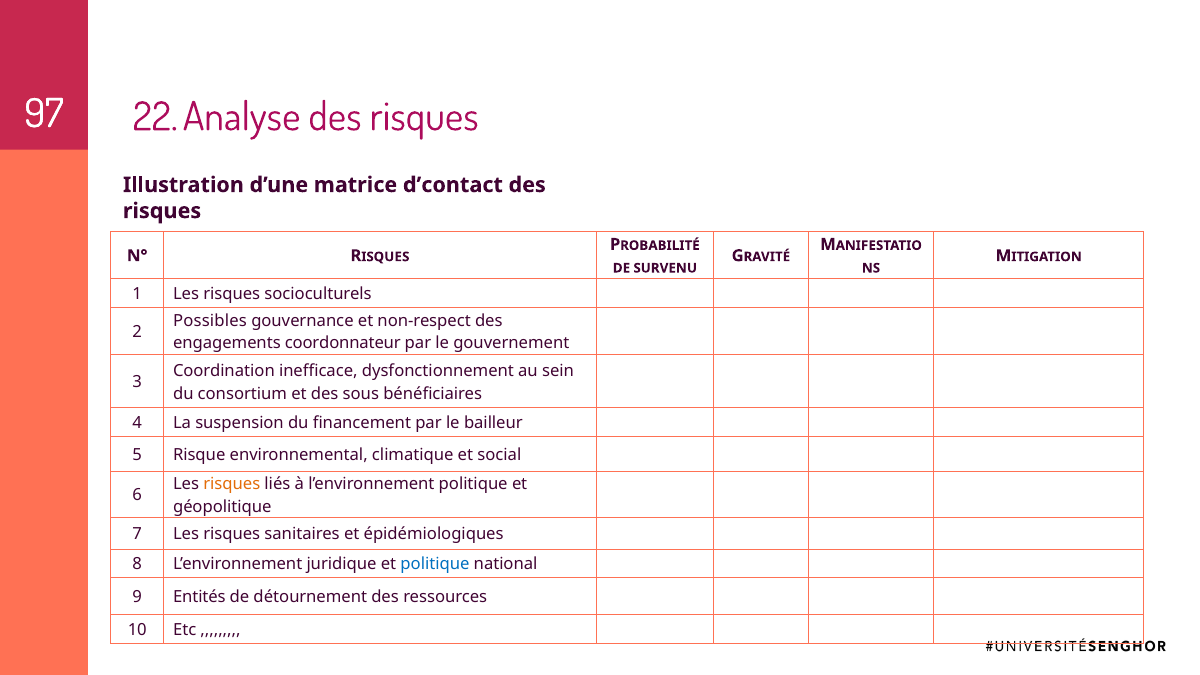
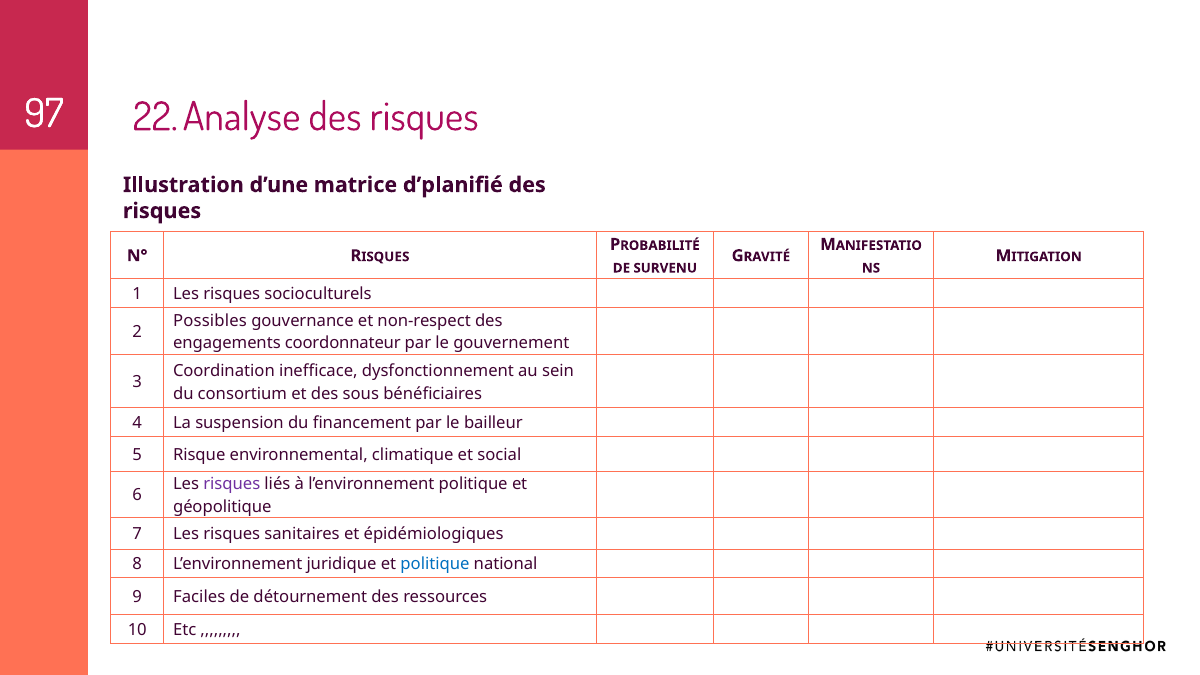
d’contact: d’contact -> d’planifié
risques at (232, 484) colour: orange -> purple
Entités: Entités -> Faciles
